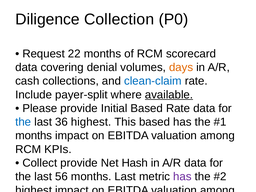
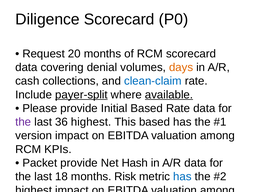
Diligence Collection: Collection -> Scorecard
22: 22 -> 20
payer-split underline: none -> present
the at (23, 122) colour: blue -> purple
months at (34, 136): months -> version
Collect at (40, 163): Collect -> Packet
56: 56 -> 18
months Last: Last -> Risk
has at (182, 177) colour: purple -> blue
